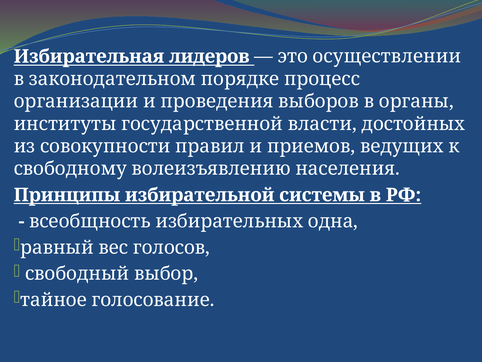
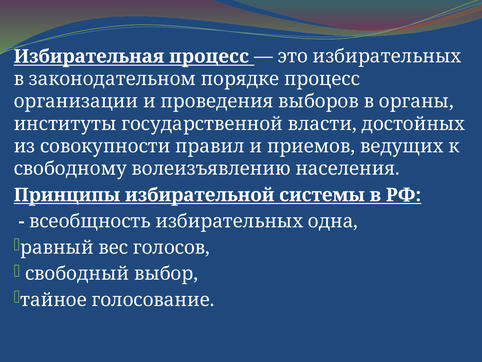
Избирательная лидеров: лидеров -> процесс
это осуществлении: осуществлении -> избирательных
